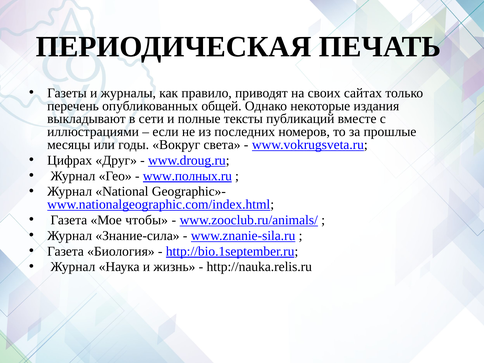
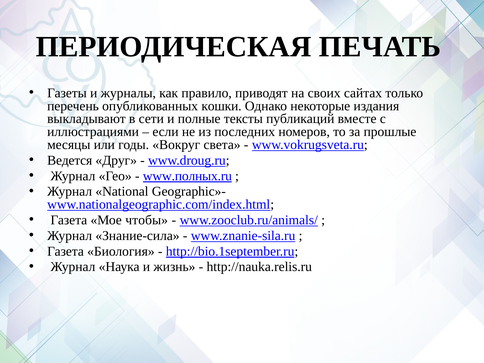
общей: общей -> кошки
Цифрах: Цифрах -> Ведется
